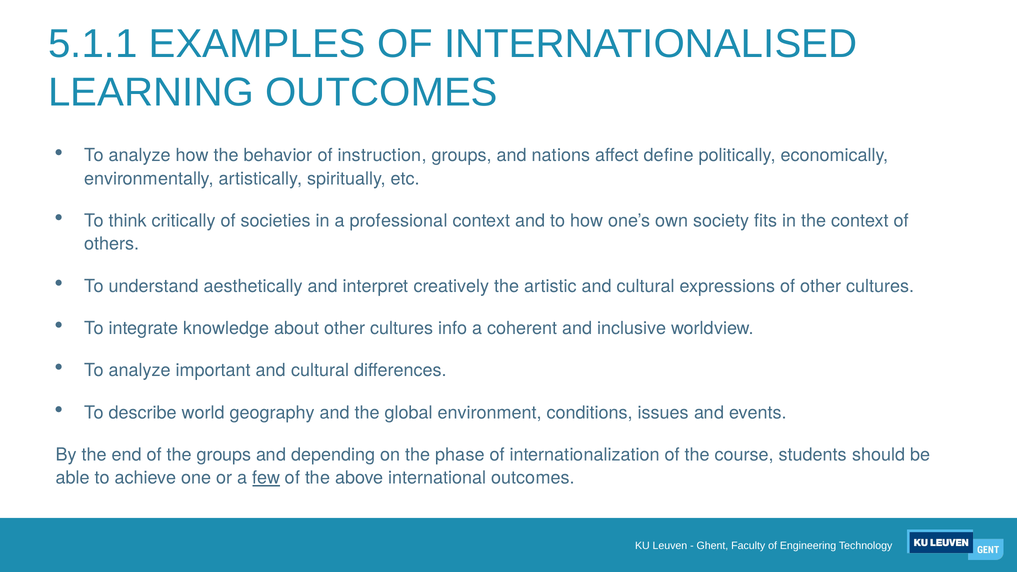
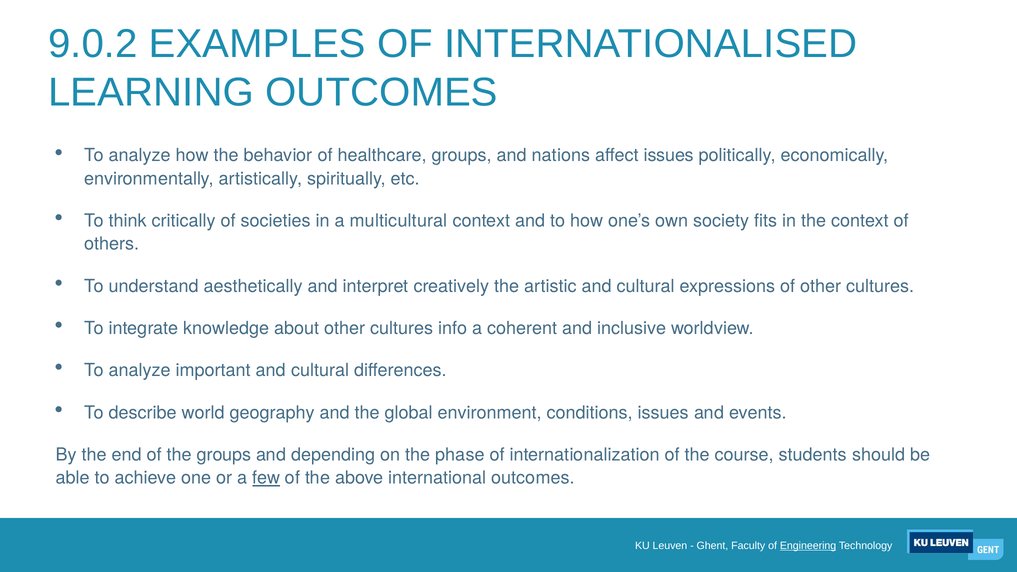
5.1.1: 5.1.1 -> 9.0.2
instruction: instruction -> healthcare
affect define: define -> issues
professional: professional -> multicultural
Engineering underline: none -> present
